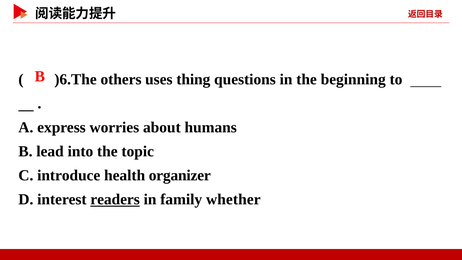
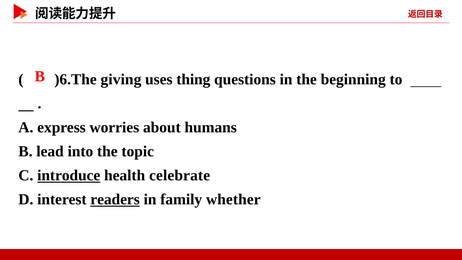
others: others -> giving
introduce underline: none -> present
organizer: organizer -> celebrate
